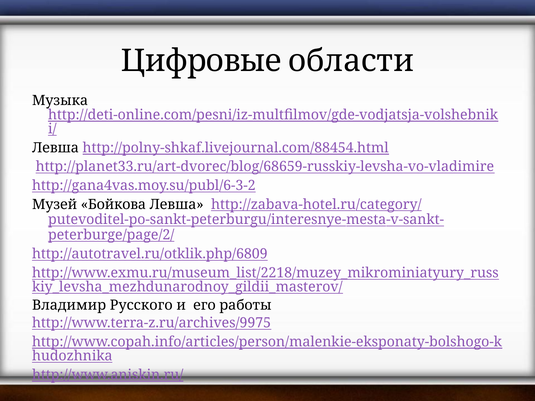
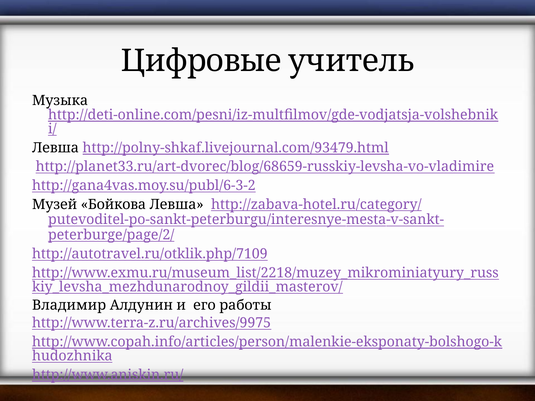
области: области -> учитель
http://polny-shkaf.livejournal.com/88454.html: http://polny-shkaf.livejournal.com/88454.html -> http://polny-shkaf.livejournal.com/93479.html
http://autotravel.ru/otklik.php/6809: http://autotravel.ru/otklik.php/6809 -> http://autotravel.ru/otklik.php/7109
Русского: Русского -> Алдунин
